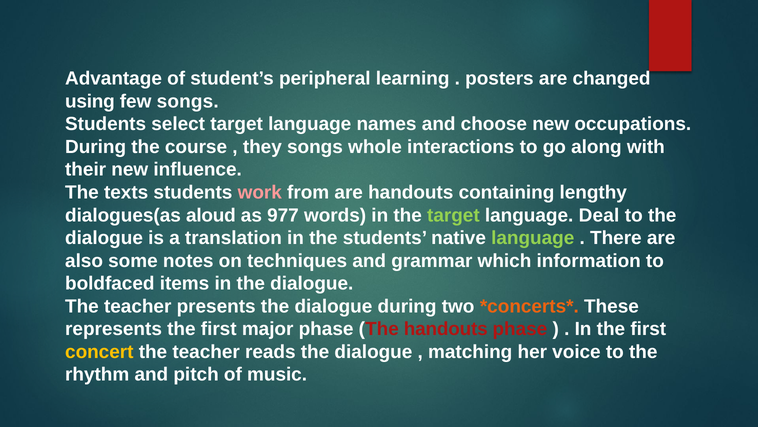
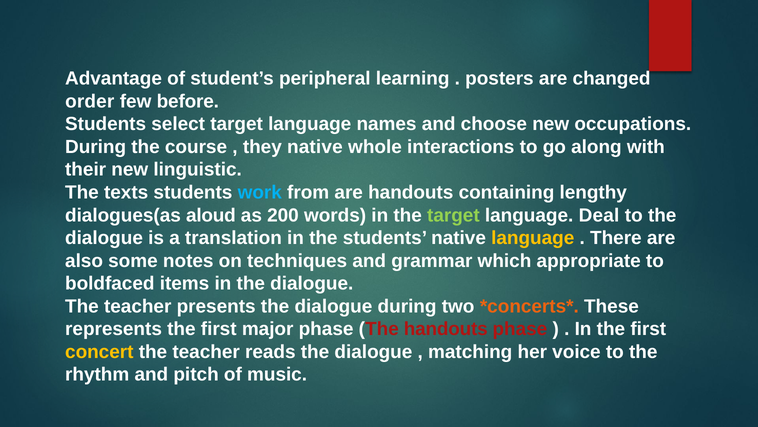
using: using -> order
few songs: songs -> before
they songs: songs -> native
influence: influence -> linguistic
work colour: pink -> light blue
977: 977 -> 200
language at (533, 238) colour: light green -> yellow
information: information -> appropriate
